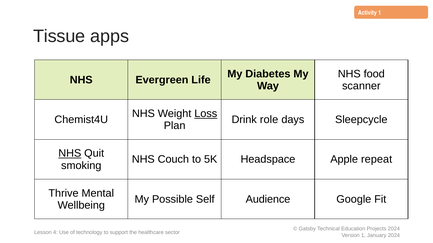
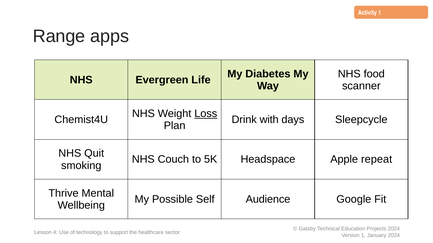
Tissue: Tissue -> Range
role: role -> with
NHS at (70, 154) underline: present -> none
